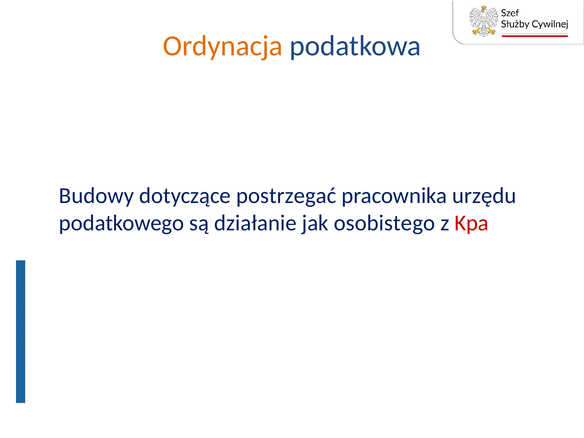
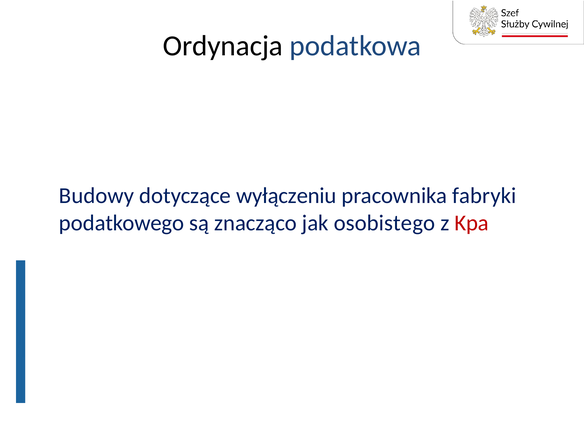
Ordynacja colour: orange -> black
postrzegać: postrzegać -> wyłączeniu
urzędu: urzędu -> fabryki
działanie: działanie -> znacząco
